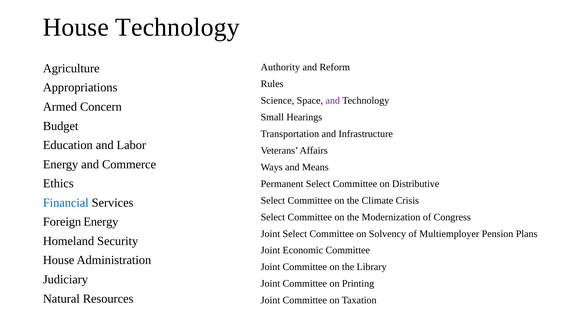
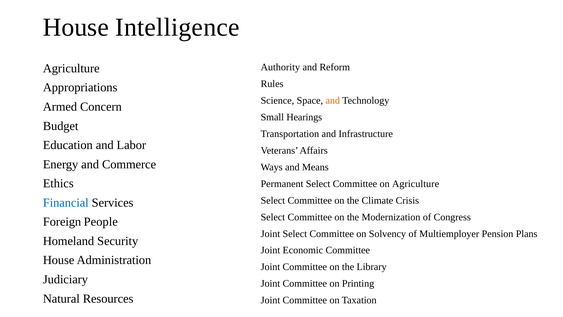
House Technology: Technology -> Intelligence
and at (333, 100) colour: purple -> orange
on Distributive: Distributive -> Agriculture
Foreign Energy: Energy -> People
